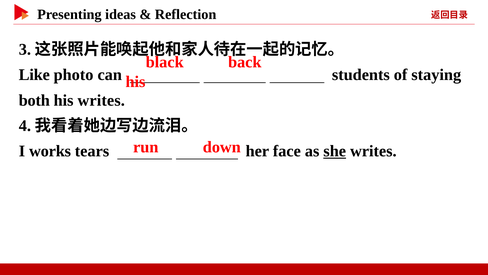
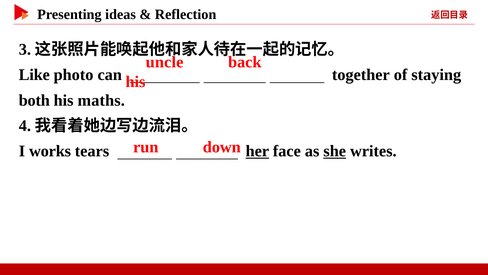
black: black -> uncle
students: students -> together
his writes: writes -> maths
her underline: none -> present
